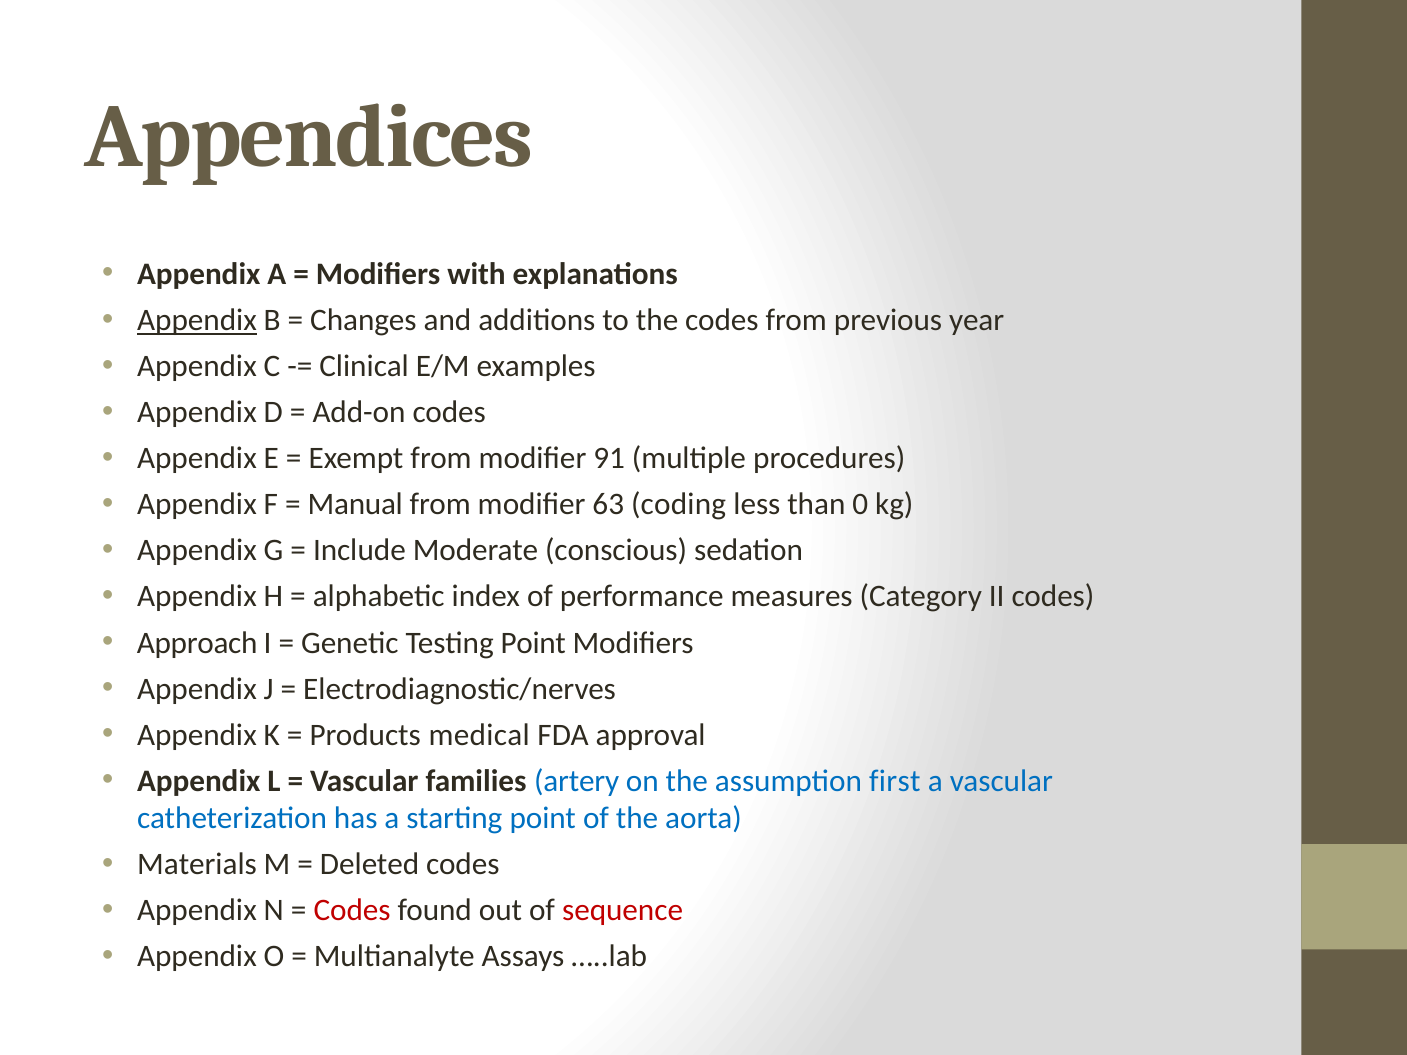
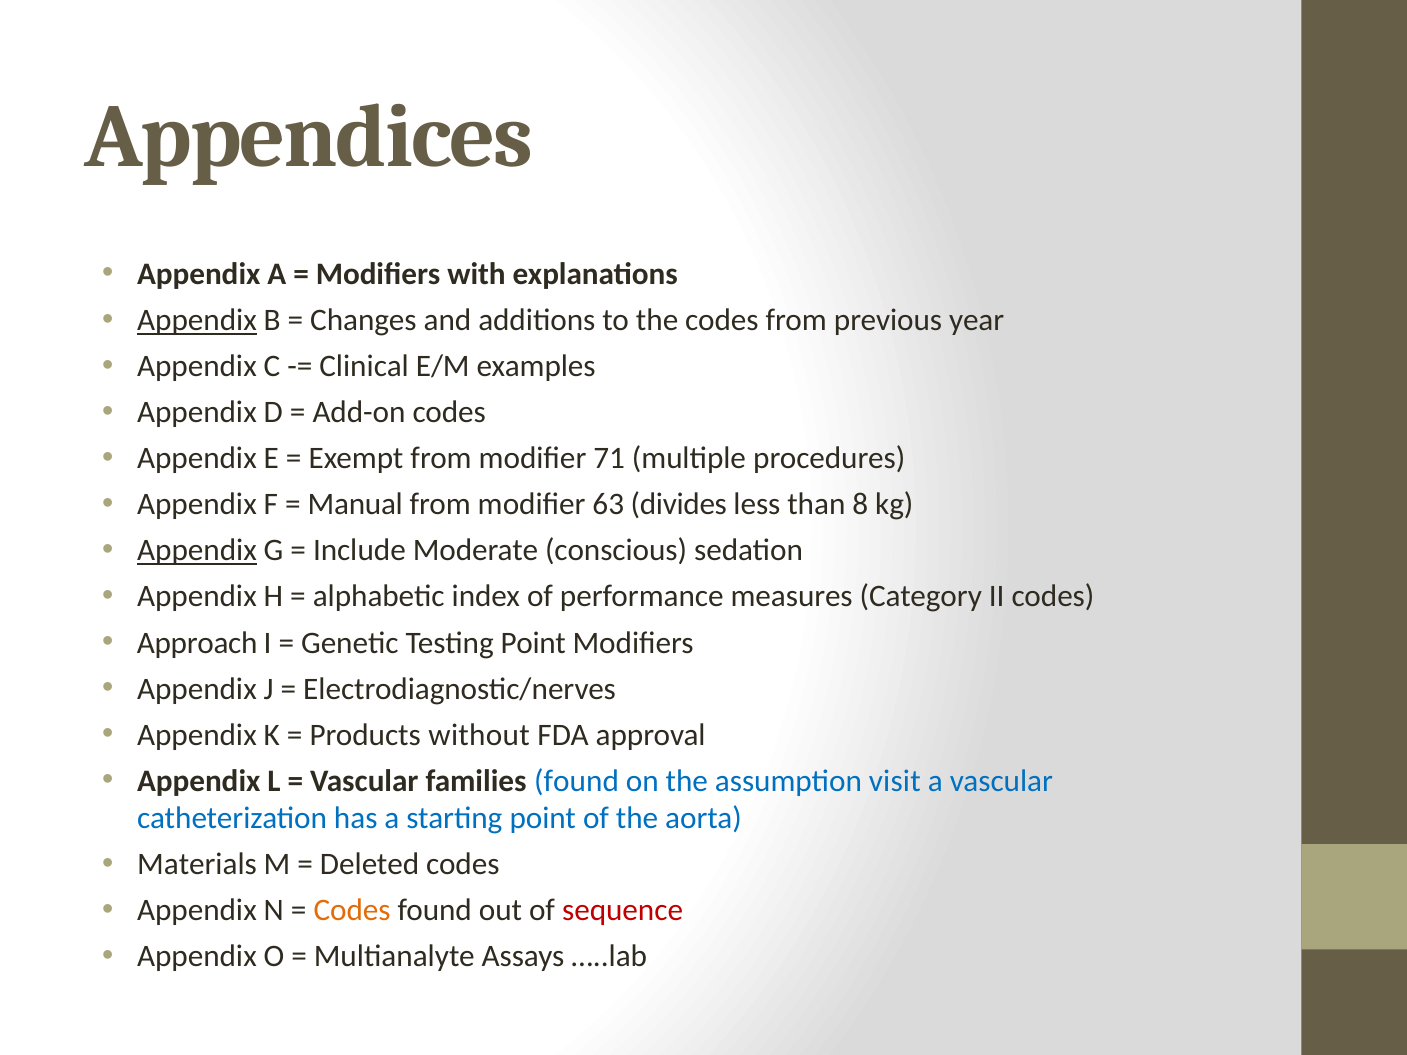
91: 91 -> 71
coding: coding -> divides
0: 0 -> 8
Appendix at (197, 551) underline: none -> present
medical: medical -> without
families artery: artery -> found
first: first -> visit
Codes at (352, 911) colour: red -> orange
